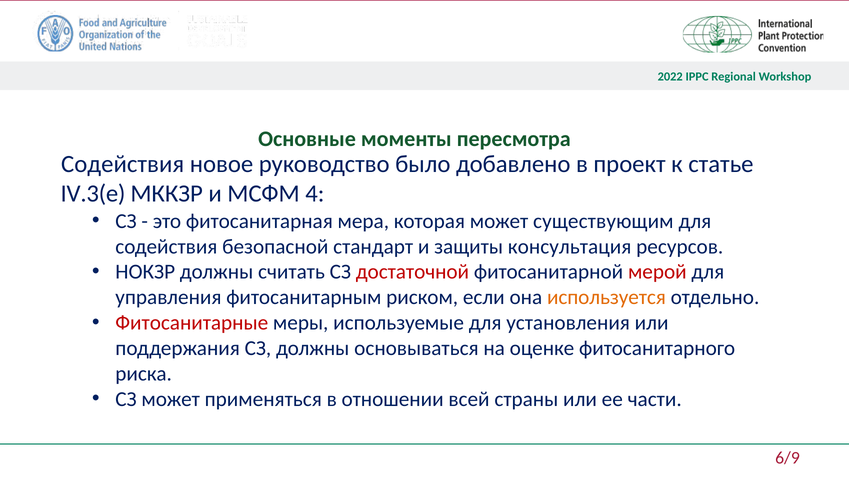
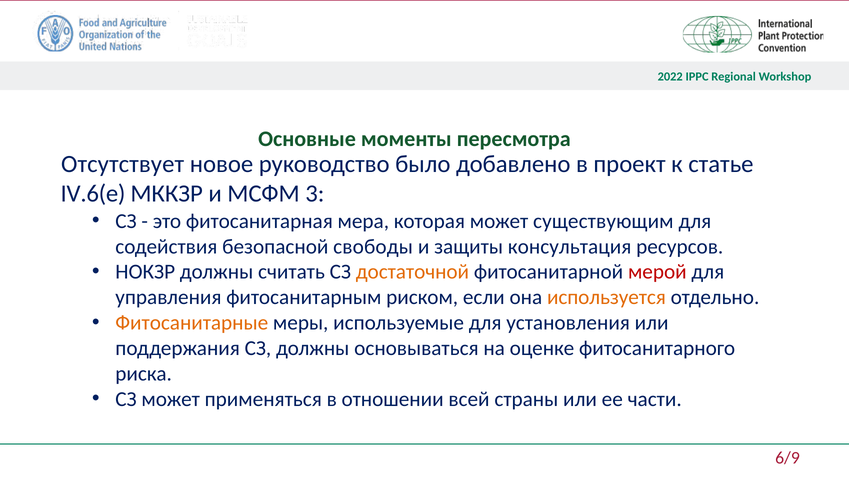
Содействия at (123, 164): Содействия -> Отсутствует
IV.3(e: IV.3(e -> IV.6(e
4: 4 -> 3
стандарт: стандарт -> свободы
достаточной colour: red -> orange
Фитосанитарные colour: red -> orange
